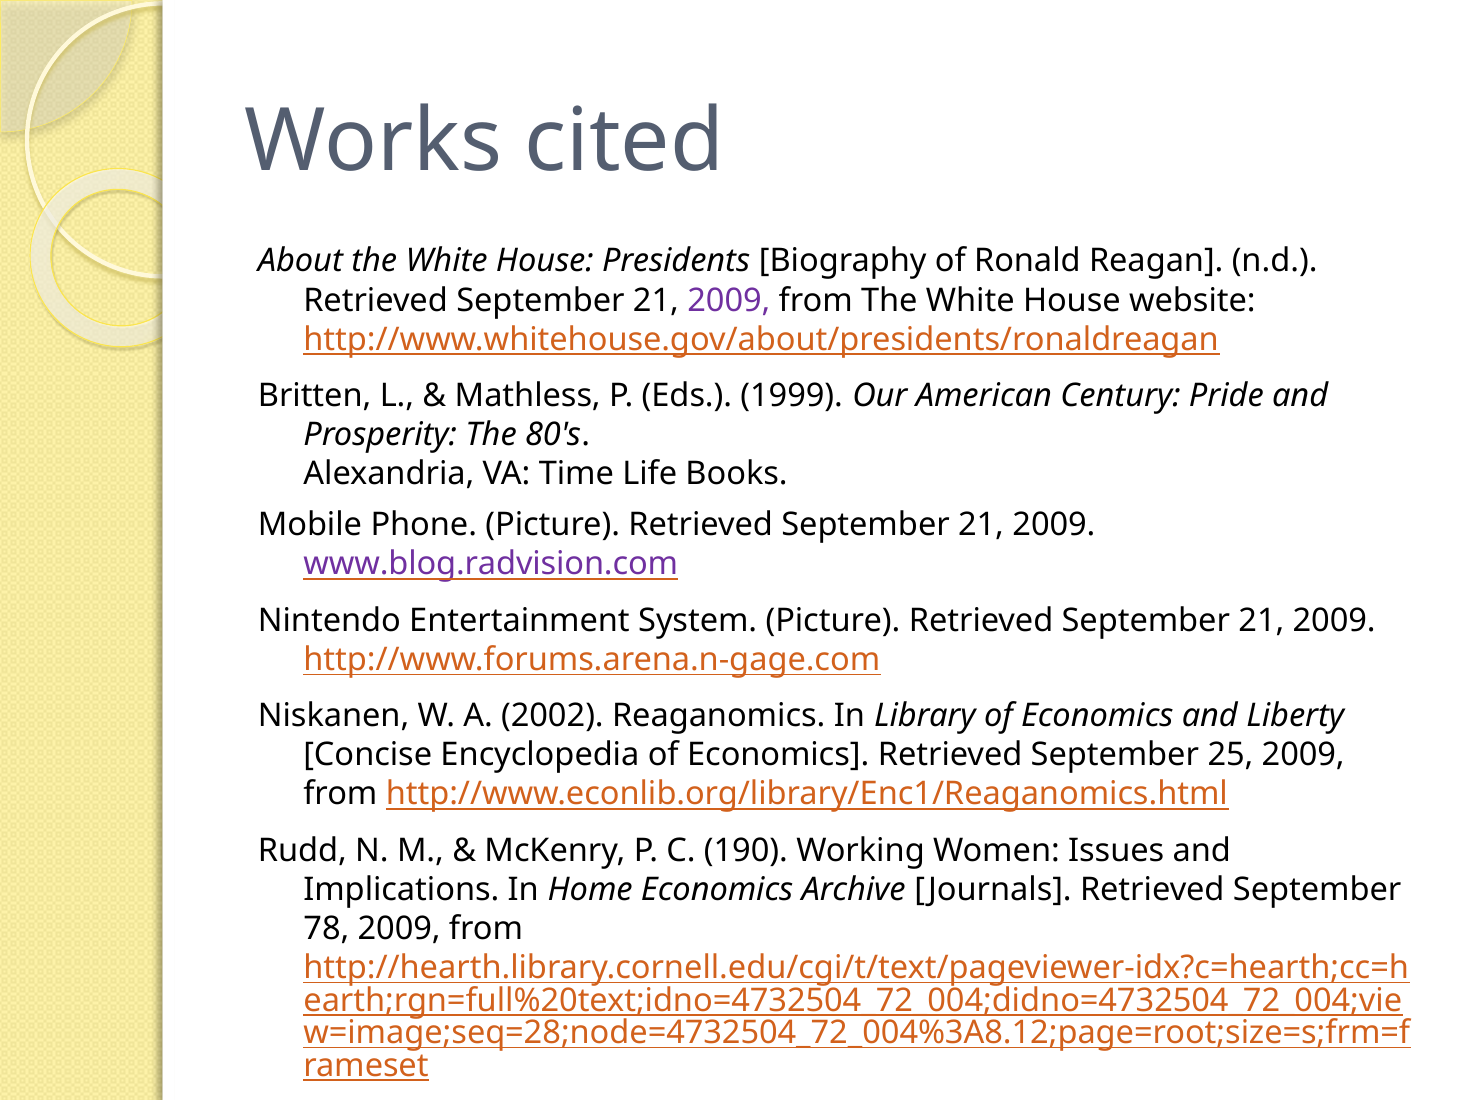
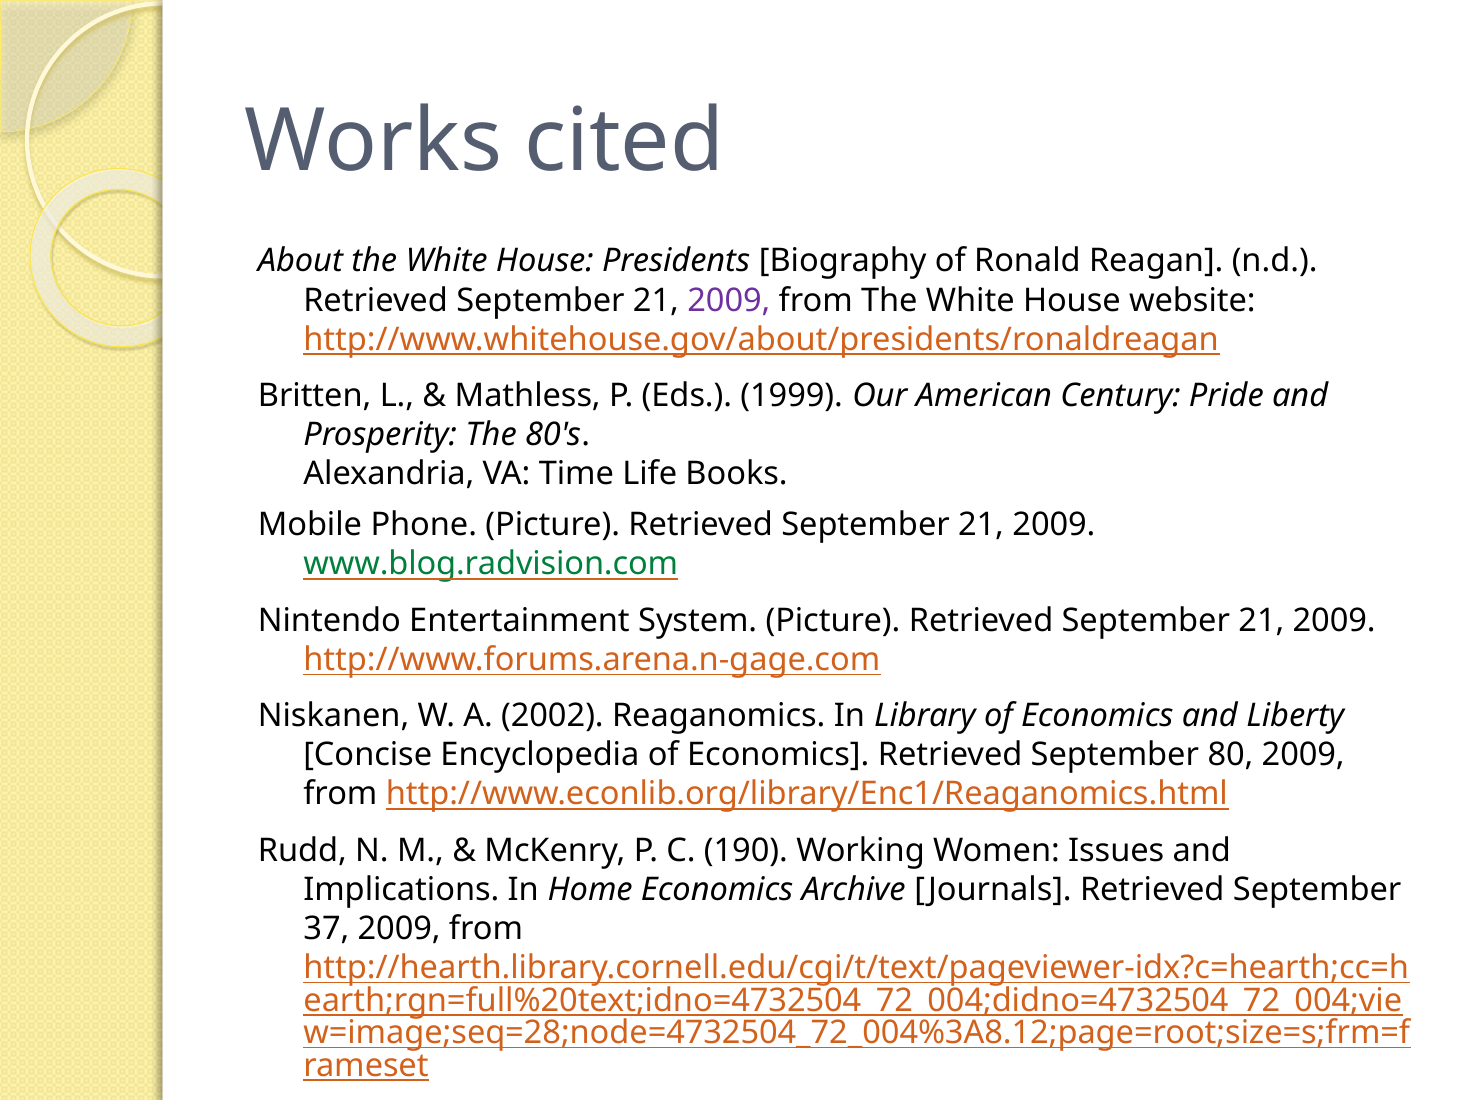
www.blog.radvision.com colour: purple -> green
25: 25 -> 80
78: 78 -> 37
